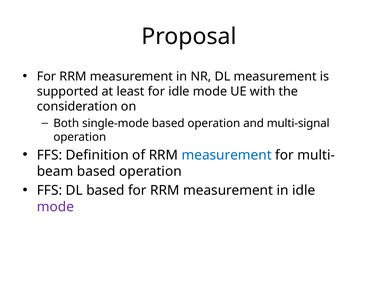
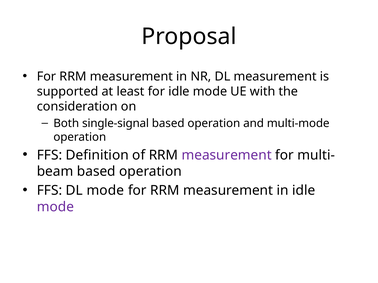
single-mode: single-mode -> single-signal
multi-signal: multi-signal -> multi-mode
measurement at (227, 155) colour: blue -> purple
DL based: based -> mode
